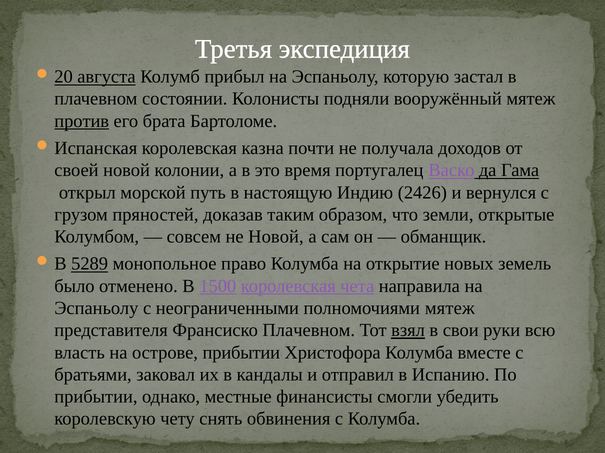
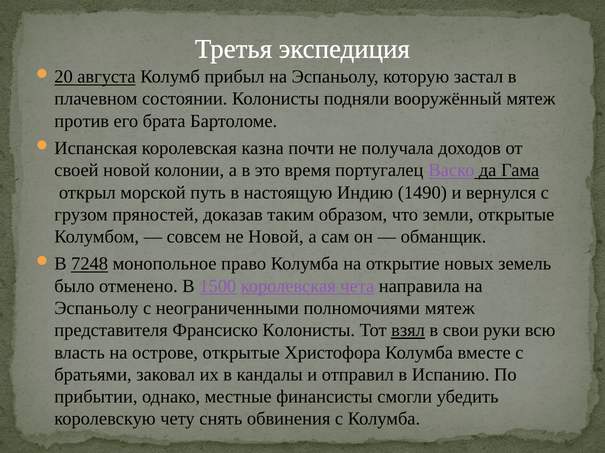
против underline: present -> none
2426: 2426 -> 1490
5289: 5289 -> 7248
Франсиско Плачевном: Плачевном -> Колонисты
острове прибытии: прибытии -> открытые
